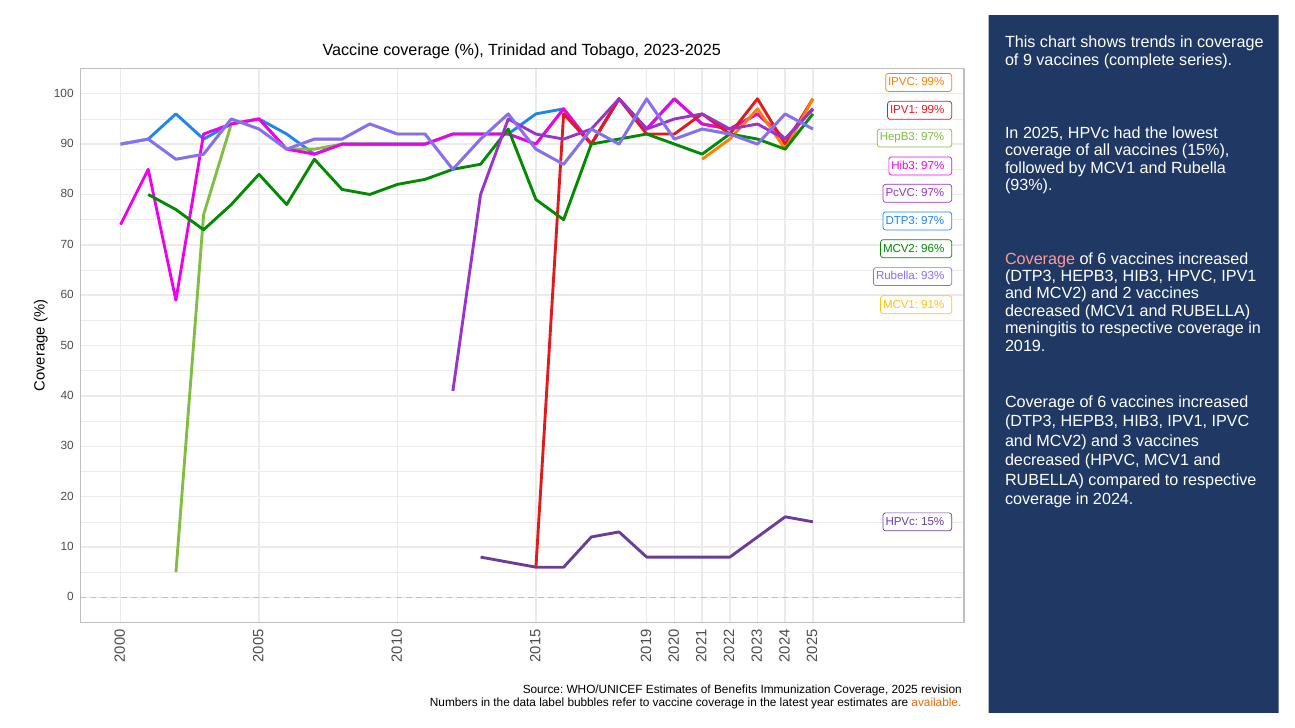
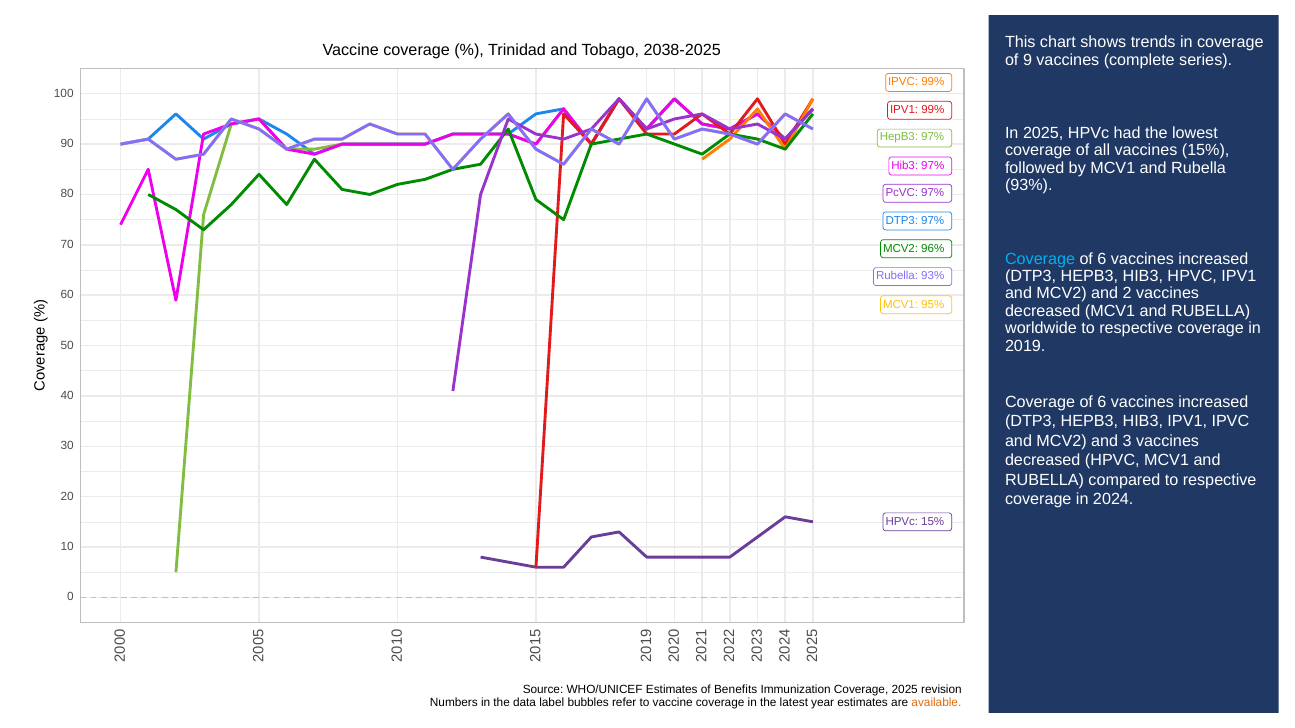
2023-2025: 2023-2025 -> 2038-2025
Coverage at (1040, 259) colour: pink -> light blue
91%: 91% -> 95%
meningitis: meningitis -> worldwide
